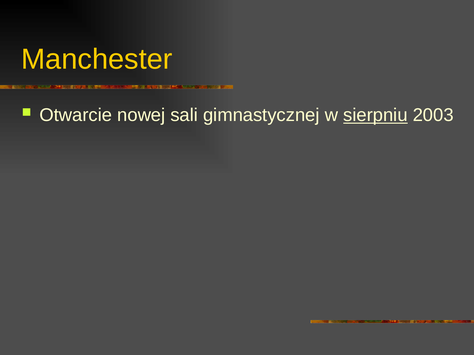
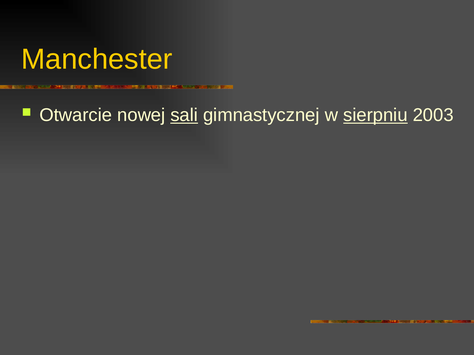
sali underline: none -> present
